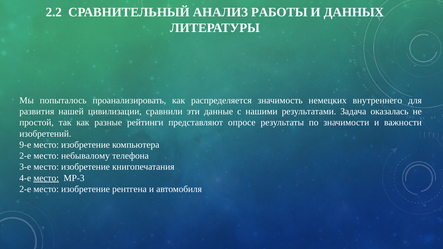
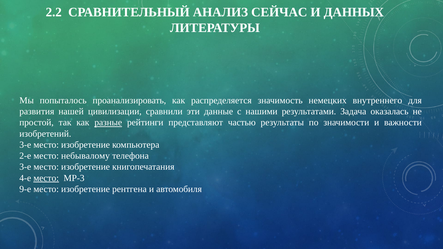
РАБОТЫ: РАБОТЫ -> СЕЙЧАС
разные underline: none -> present
опросе: опросе -> частью
9-е at (25, 145): 9-е -> 3-е
2-е at (25, 189): 2-е -> 9-е
